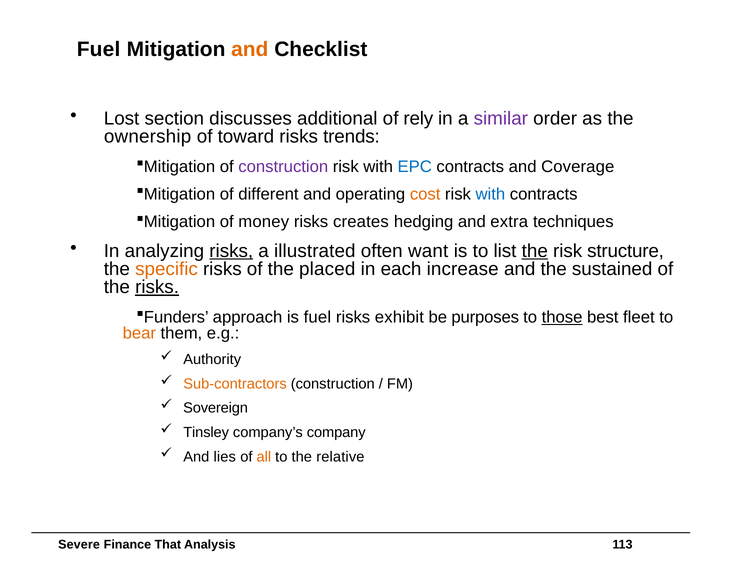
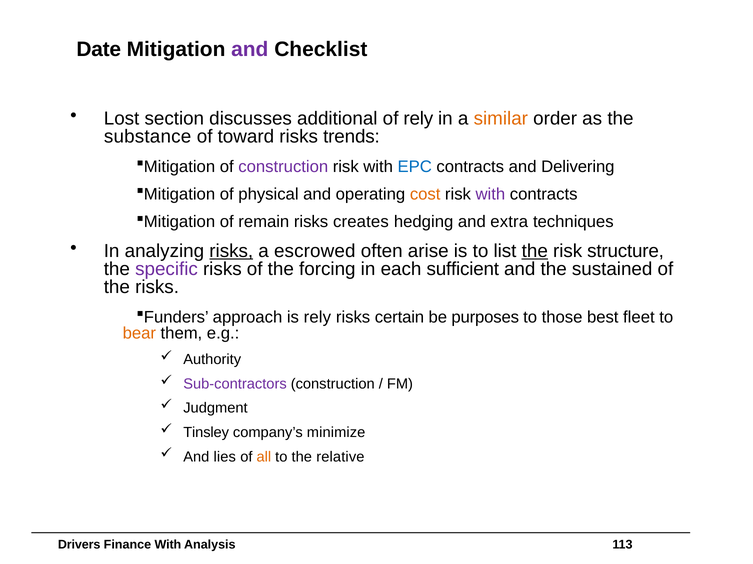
Fuel at (99, 49): Fuel -> Date
and at (250, 49) colour: orange -> purple
similar colour: purple -> orange
ownership: ownership -> substance
Coverage: Coverage -> Delivering
different: different -> physical
with at (490, 195) colour: blue -> purple
money: money -> remain
illustrated: illustrated -> escrowed
want: want -> arise
specific colour: orange -> purple
placed: placed -> forcing
increase: increase -> sufficient
risks at (157, 288) underline: present -> none
is fuel: fuel -> rely
exhibit: exhibit -> certain
those underline: present -> none
Sub-contractors colour: orange -> purple
Sovereign: Sovereign -> Judgment
company: company -> minimize
Severe: Severe -> Drivers
That at (168, 545): That -> With
